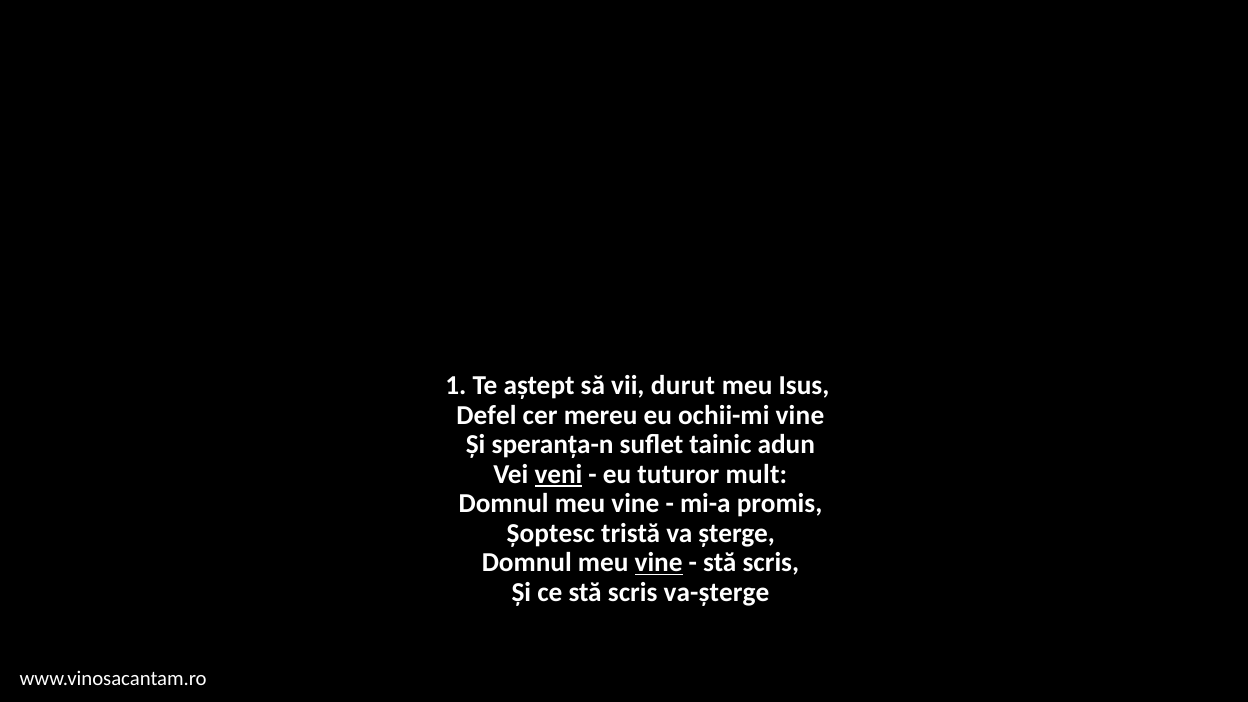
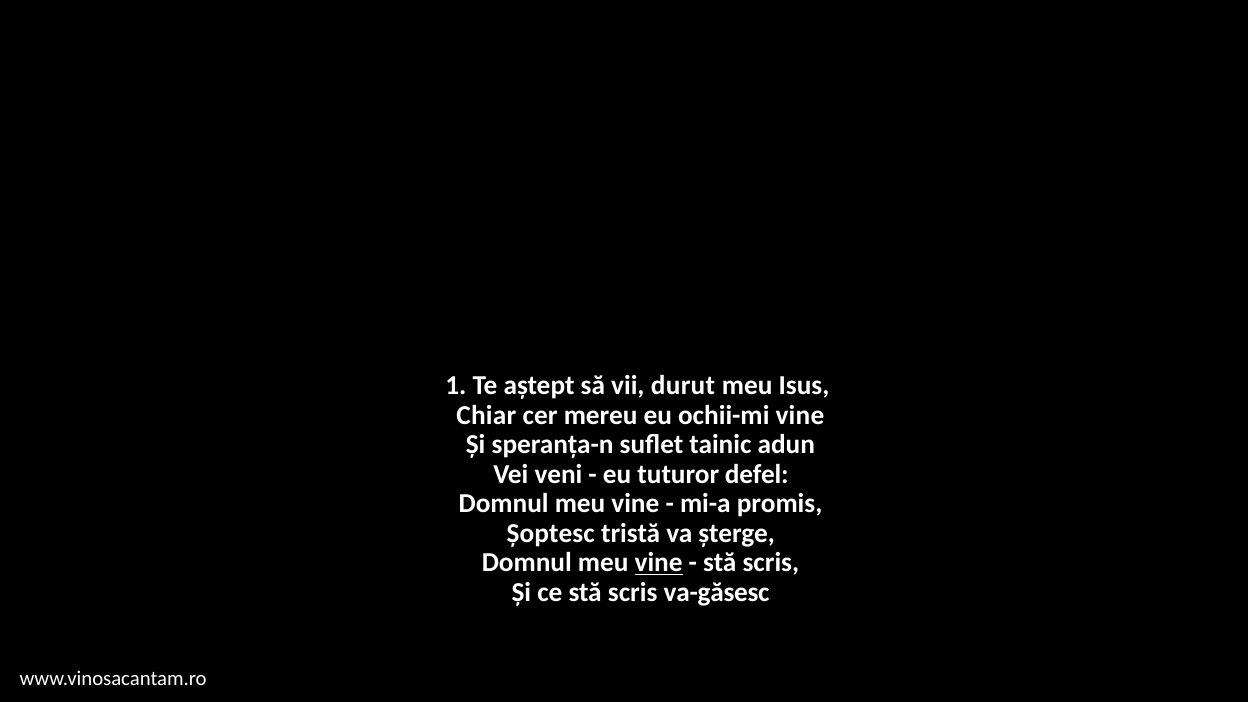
Defel: Defel -> Chiar
veni underline: present -> none
mult: mult -> defel
va-șterge: va-șterge -> va-găsesc
